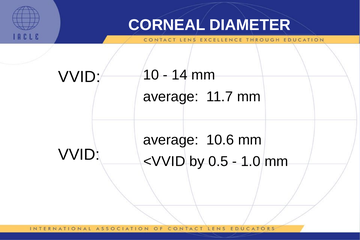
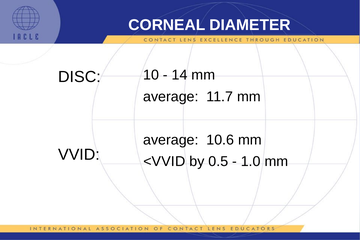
VVID at (79, 77): VVID -> DISC
